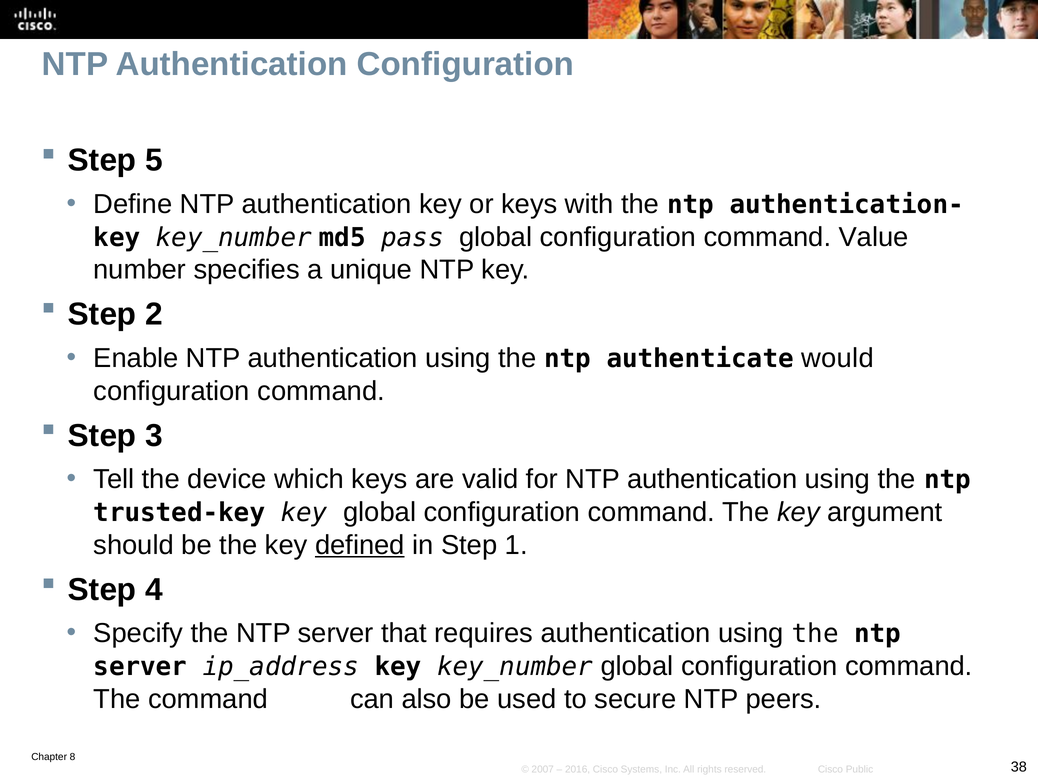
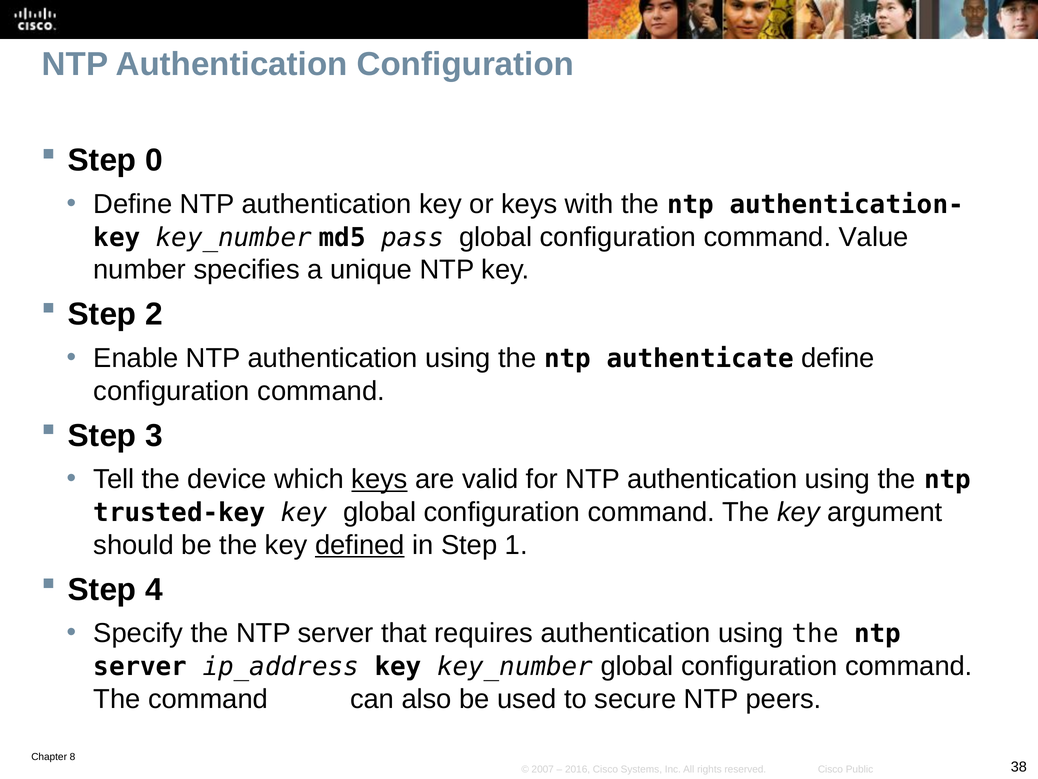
5: 5 -> 0
authenticate would: would -> define
keys at (379, 479) underline: none -> present
